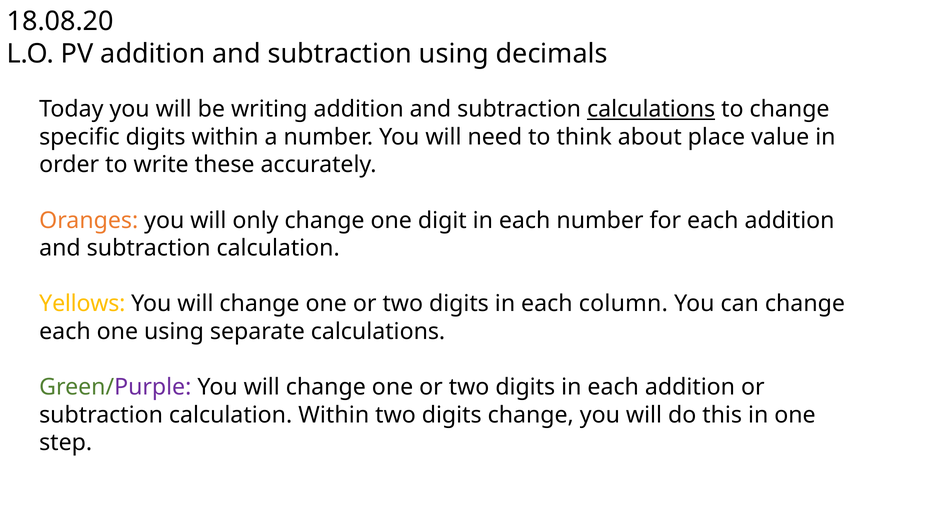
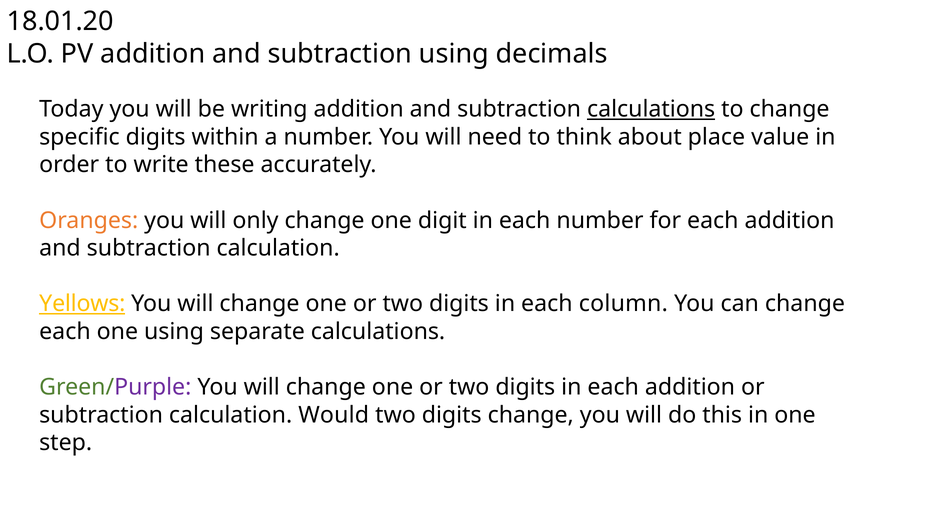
18.08.20: 18.08.20 -> 18.01.20
Yellows underline: none -> present
calculation Within: Within -> Would
